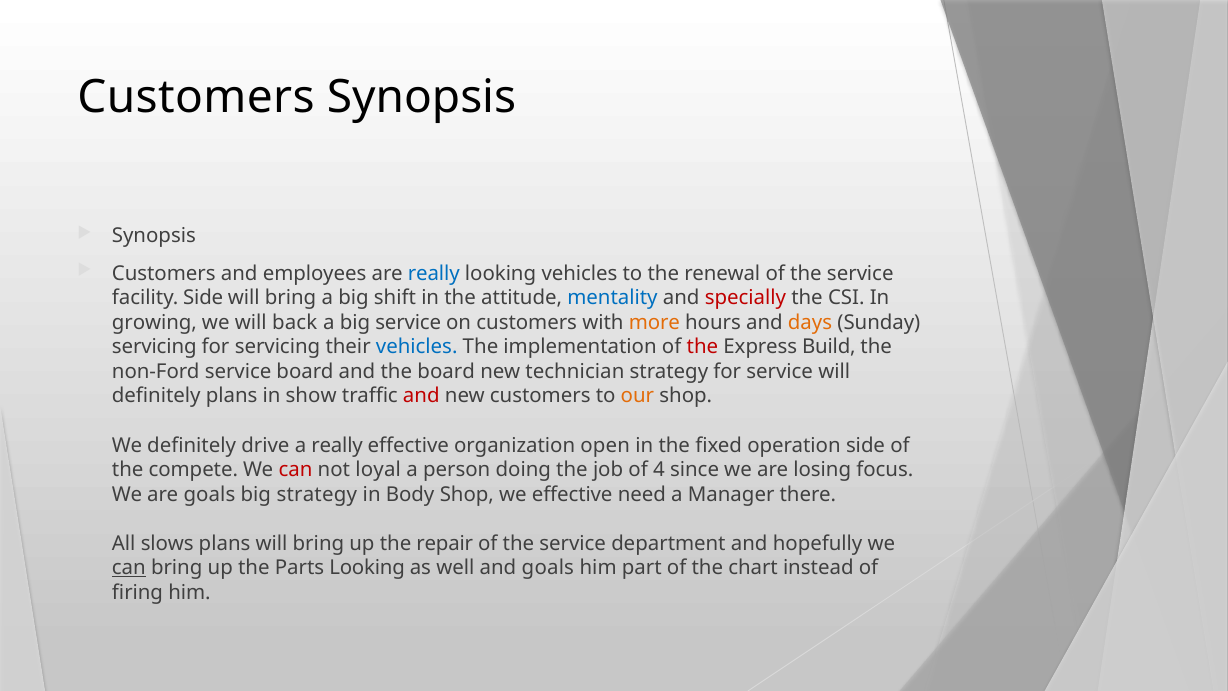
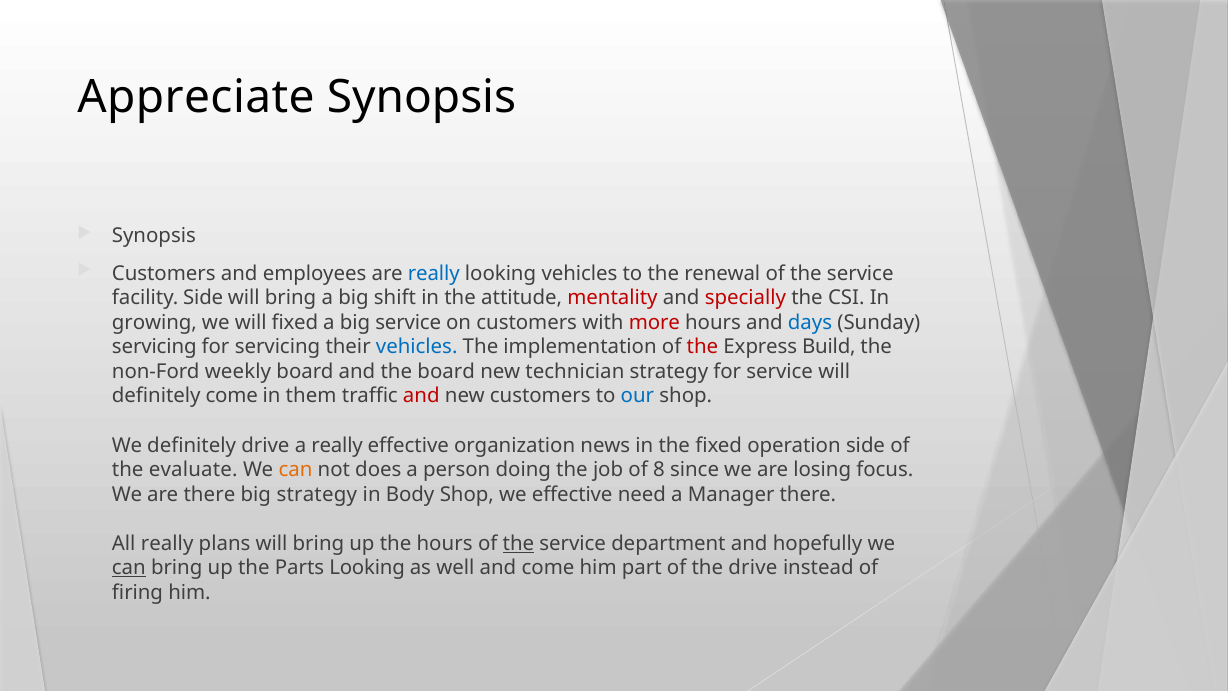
Customers at (196, 97): Customers -> Appreciate
mentality colour: blue -> red
will back: back -> fixed
more colour: orange -> red
days colour: orange -> blue
non-Ford service: service -> weekly
definitely plans: plans -> come
show: show -> them
our colour: orange -> blue
open: open -> news
compete: compete -> evaluate
can at (296, 470) colour: red -> orange
loyal: loyal -> does
4: 4 -> 8
are goals: goals -> there
All slows: slows -> really
the repair: repair -> hours
the at (518, 543) underline: none -> present
and goals: goals -> come
the chart: chart -> drive
